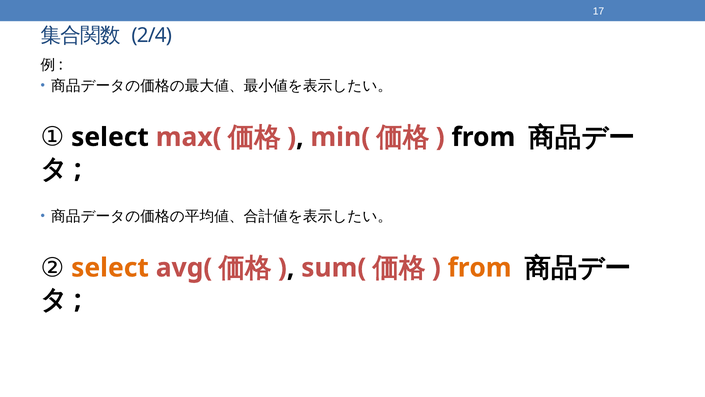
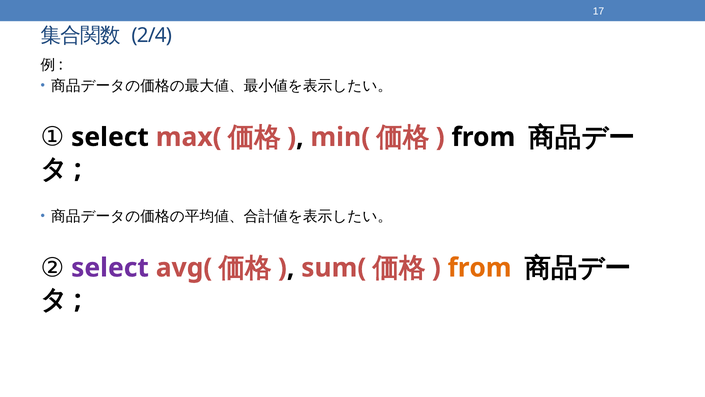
select at (110, 268) colour: orange -> purple
